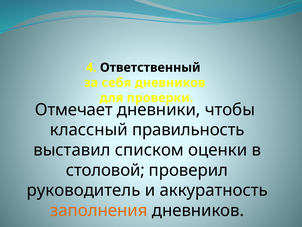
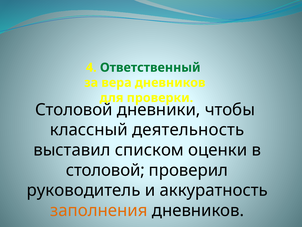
Ответственный colour: black -> green
себя: себя -> вера
Отмечает at (74, 109): Отмечает -> Столовой
правильность: правильность -> деятельность
